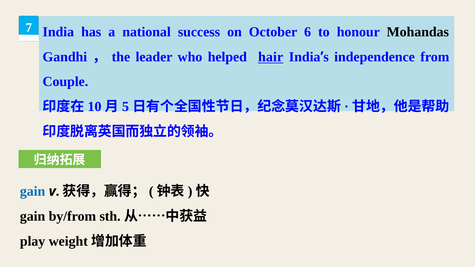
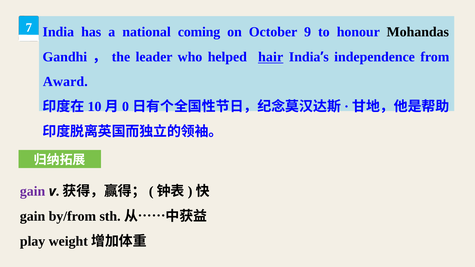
success: success -> coming
6: 6 -> 9
Couple: Couple -> Award
5: 5 -> 0
gain at (33, 191) colour: blue -> purple
